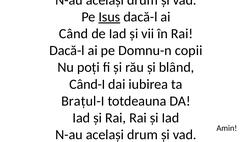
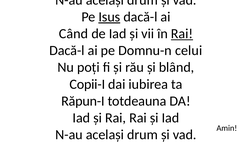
Rai at (182, 34) underline: none -> present
copii: copii -> celui
Când-I: Când-I -> Copii-I
Brațul-I: Brațul-I -> Răpun-I
